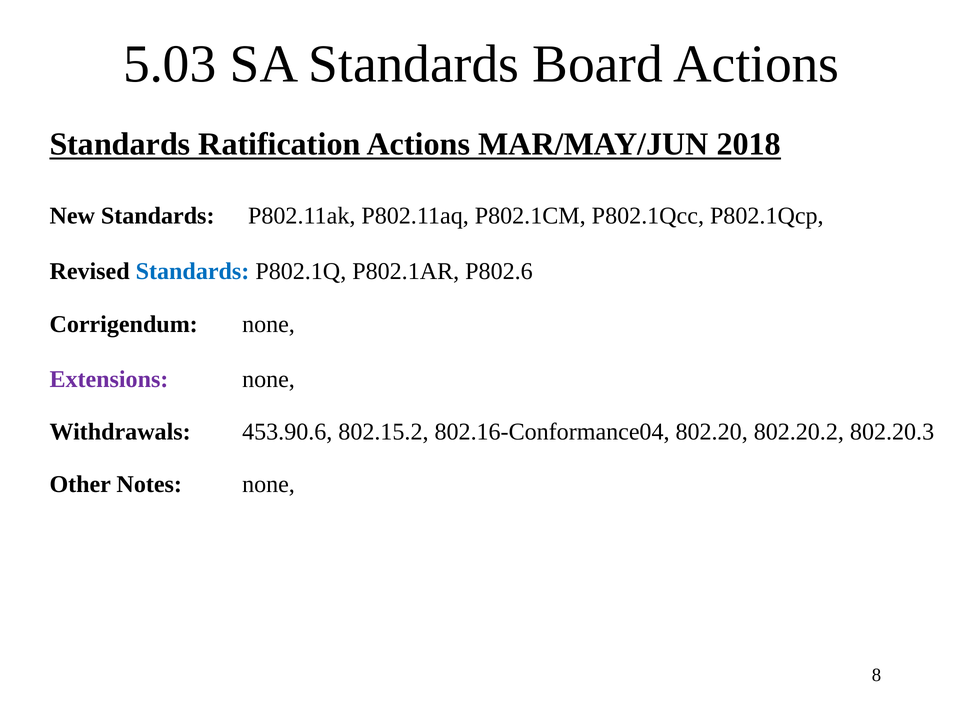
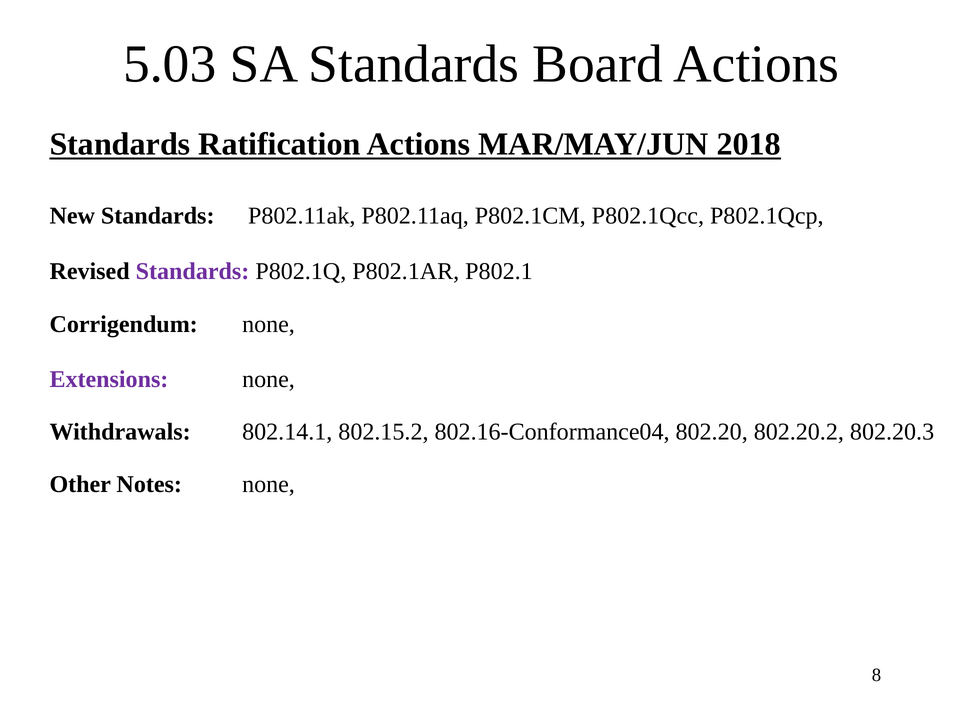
Standards at (193, 272) colour: blue -> purple
P802.6: P802.6 -> P802.1
453.90.6: 453.90.6 -> 802.14.1
